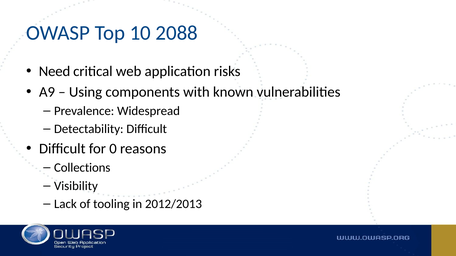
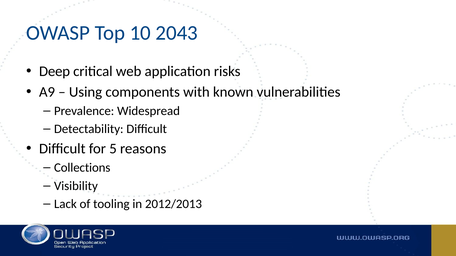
2088: 2088 -> 2043
Need: Need -> Deep
0: 0 -> 5
